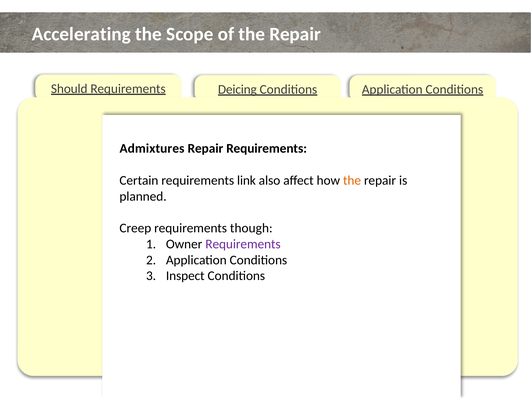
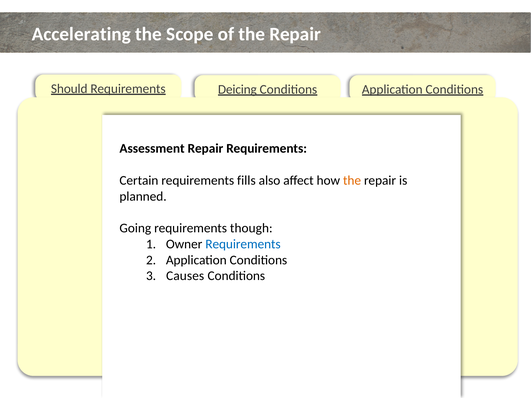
Admixtures: Admixtures -> Assessment
link: link -> fills
Creep: Creep -> Going
Requirements at (243, 244) colour: purple -> blue
Inspect: Inspect -> Causes
